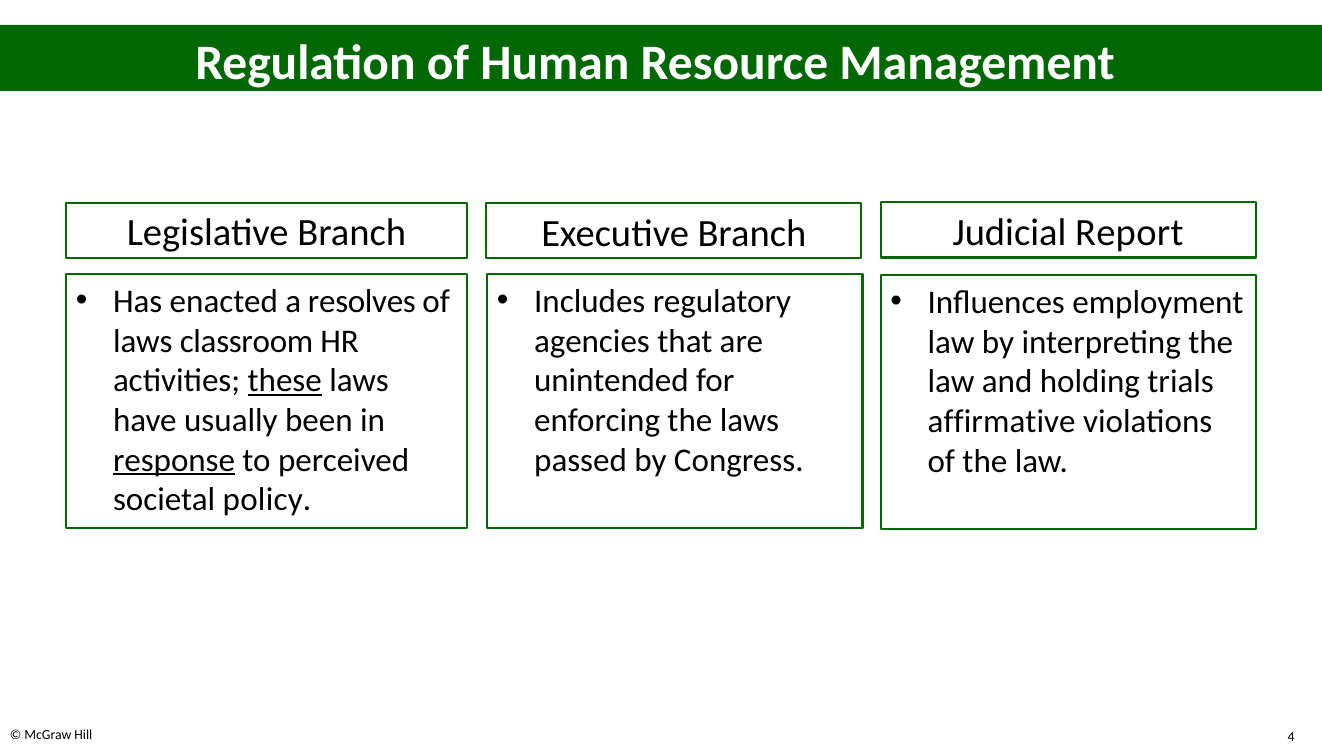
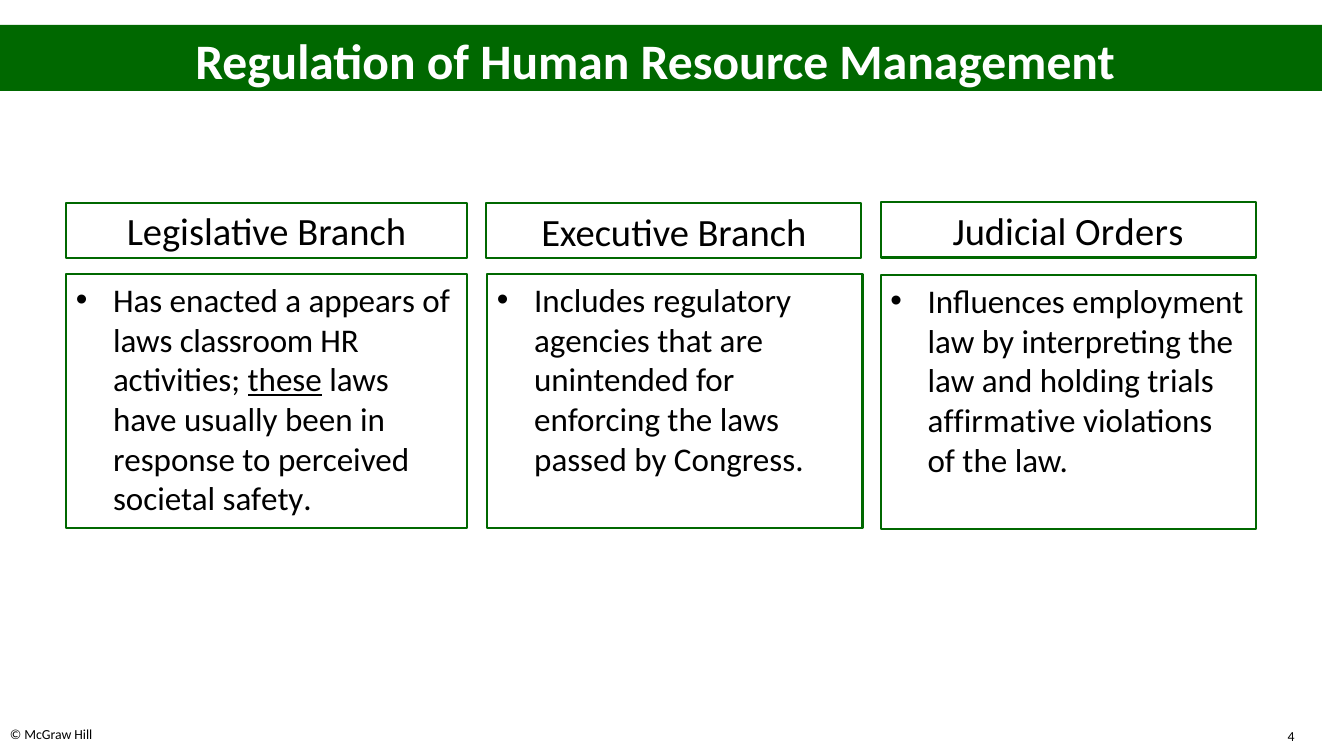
Report: Report -> Orders
resolves: resolves -> appears
response underline: present -> none
policy: policy -> safety
